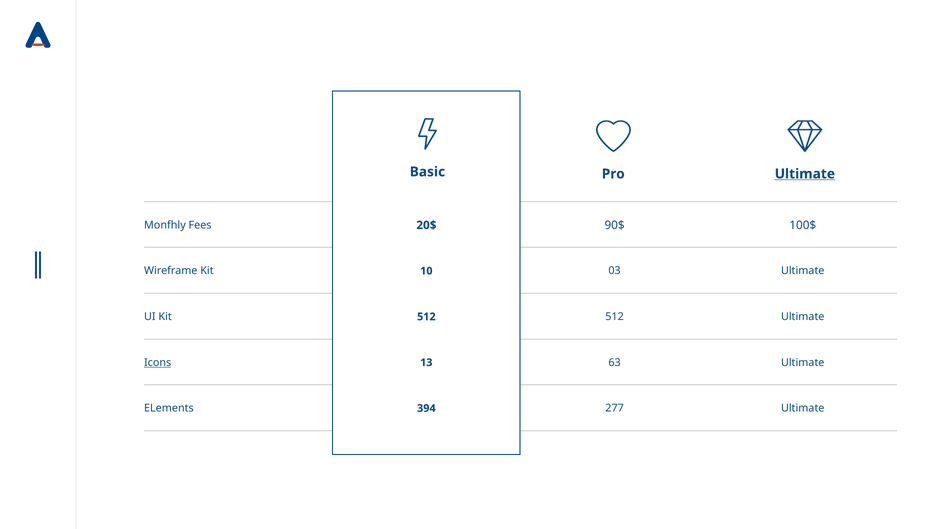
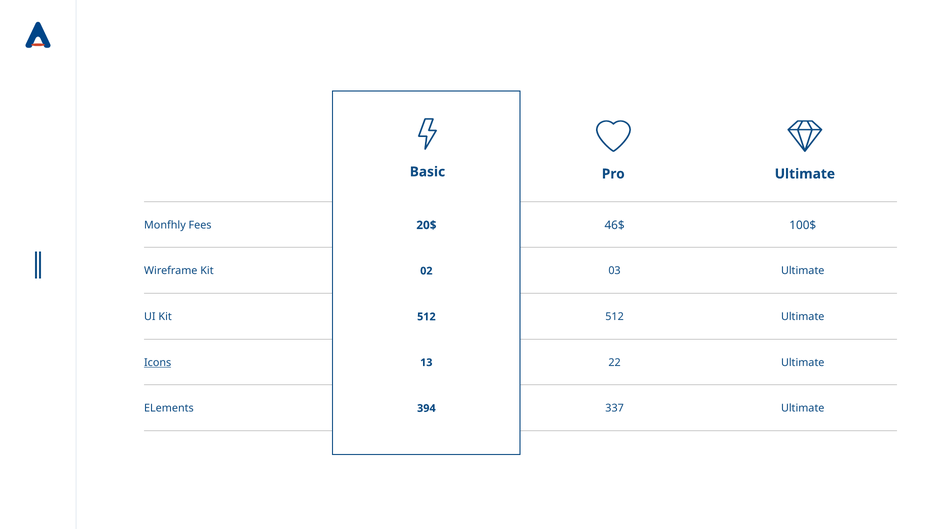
Ultimate at (805, 174) underline: present -> none
90$: 90$ -> 46$
10: 10 -> 02
63: 63 -> 22
277: 277 -> 337
